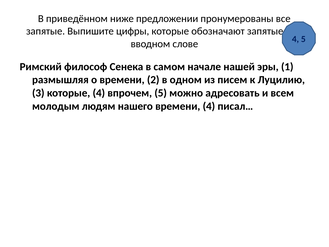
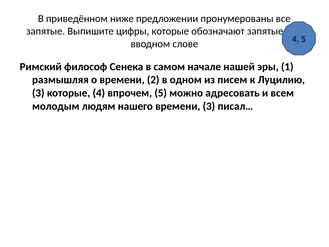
времени 4: 4 -> 3
